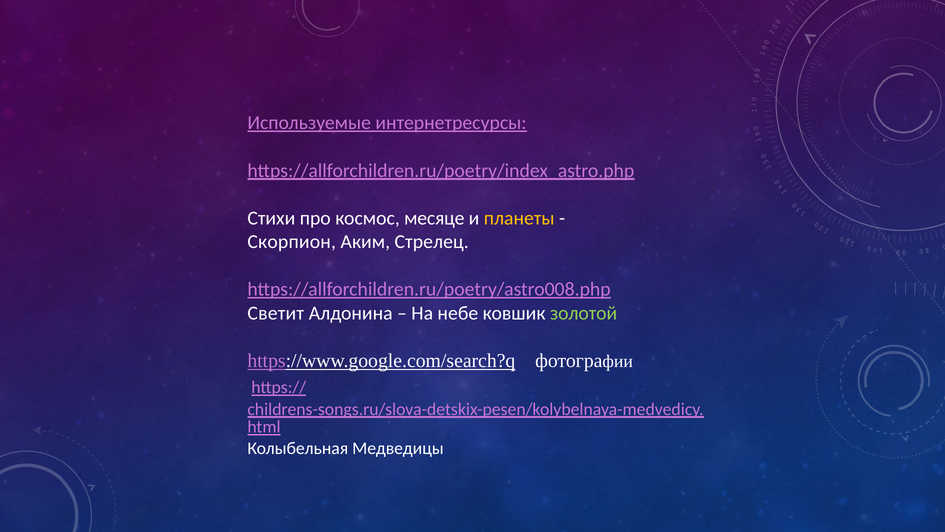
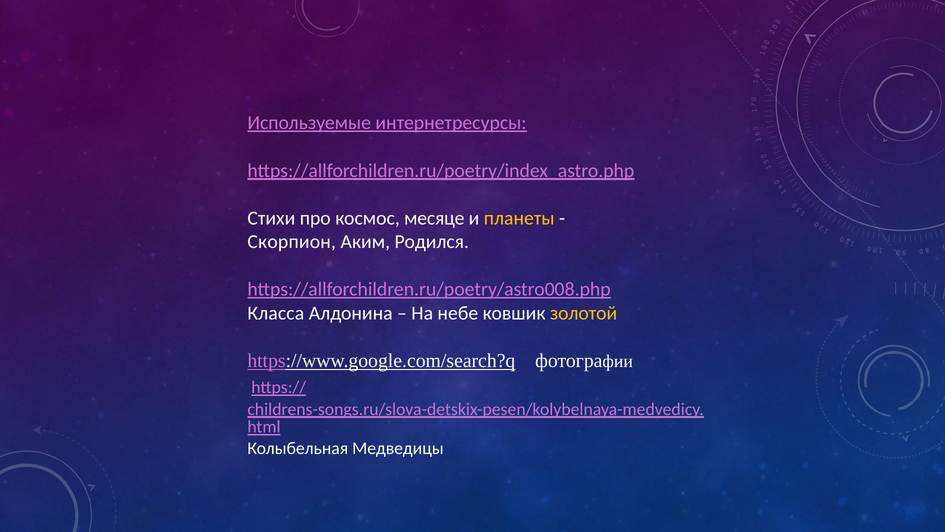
Стрелец: Стрелец -> Родился
Светит: Светит -> Класса
золотой colour: light green -> yellow
